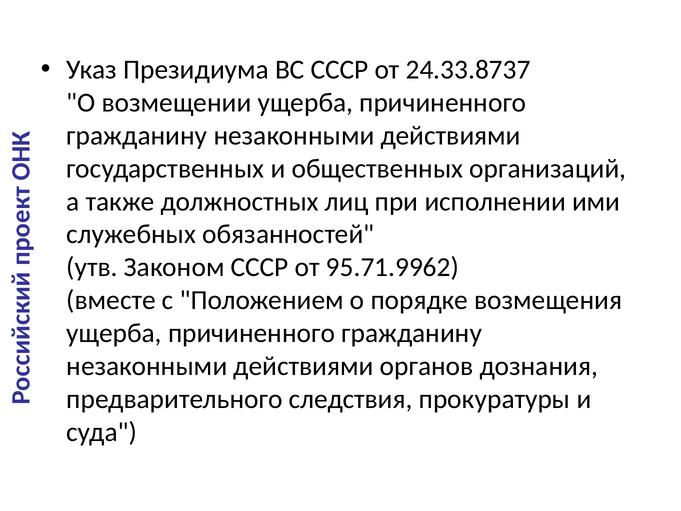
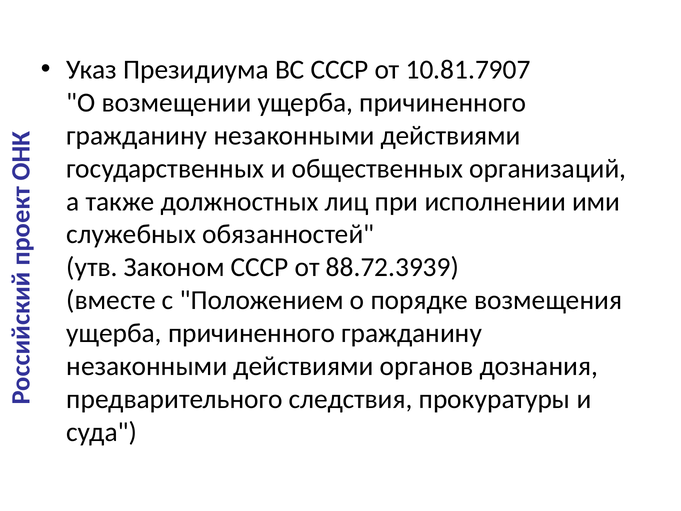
24.33.8737: 24.33.8737 -> 10.81.7907
95.71.9962: 95.71.9962 -> 88.72.3939
